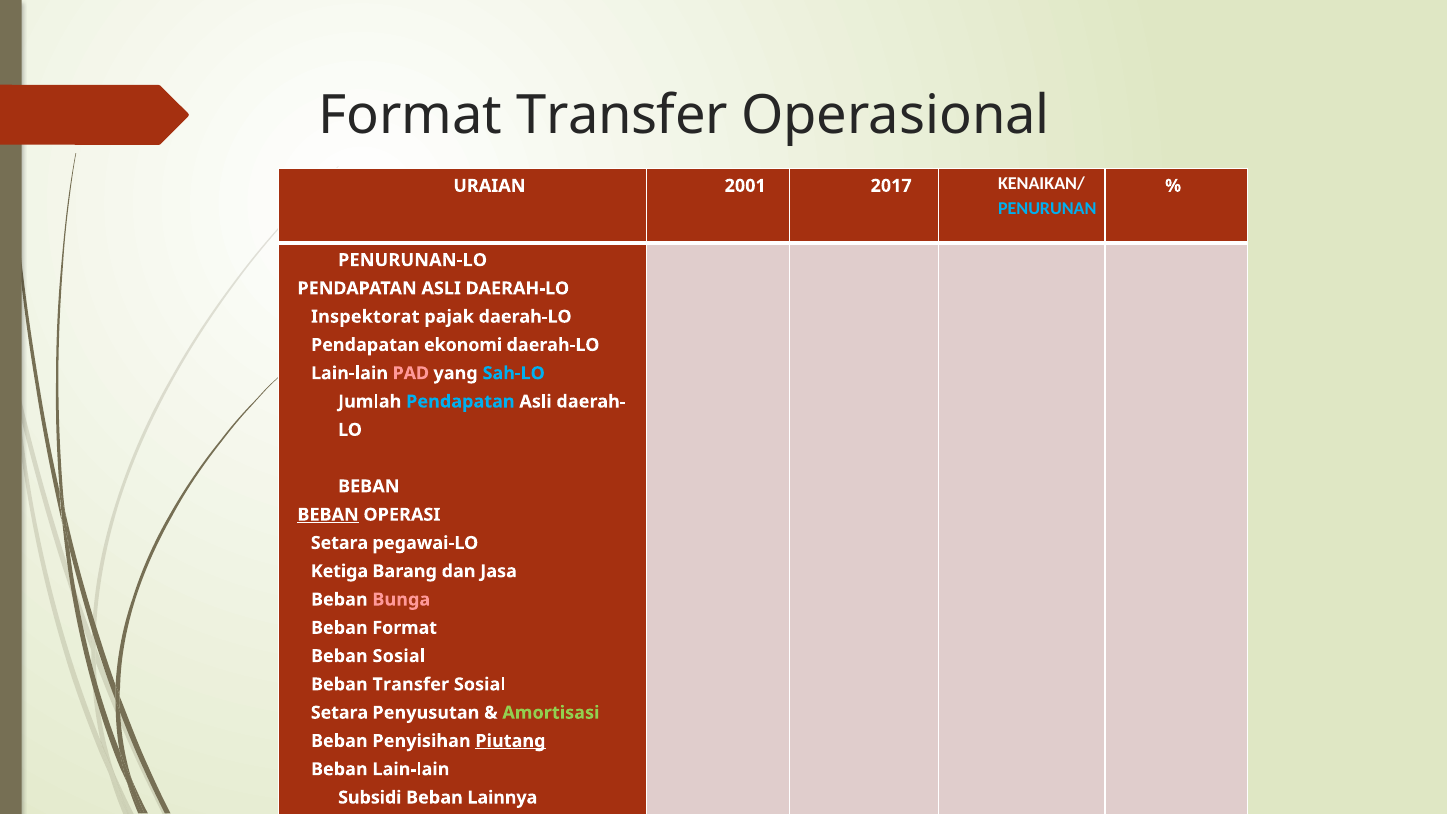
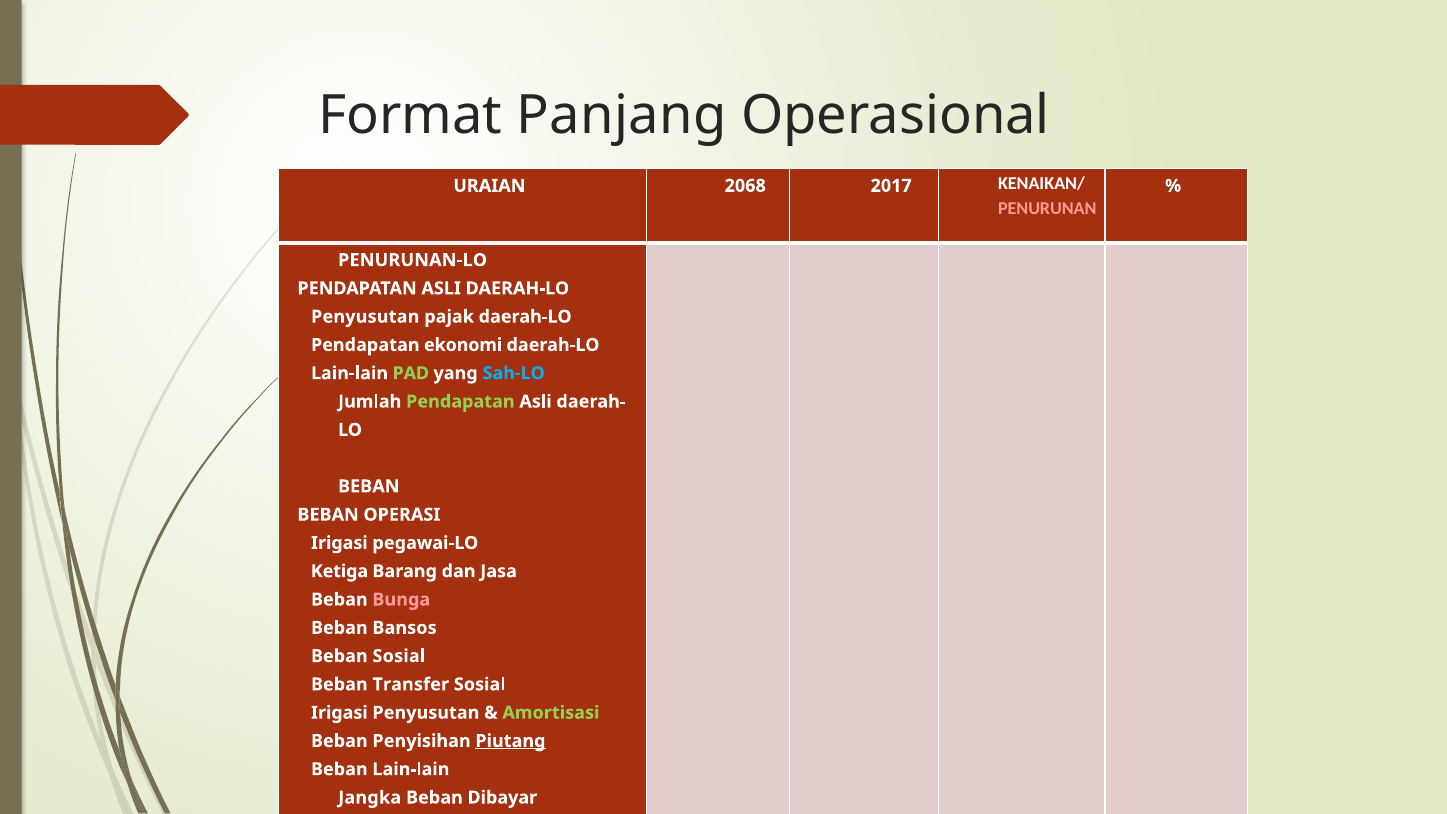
Format Transfer: Transfer -> Panjang
2001: 2001 -> 2068
PENURUNAN colour: light blue -> pink
Inspektorat at (365, 317): Inspektorat -> Penyusutan
PAD colour: pink -> light green
Pendapatan at (460, 402) colour: light blue -> light green
BEBAN at (328, 515) underline: present -> none
Setara at (339, 543): Setara -> Irigasi
Beban Format: Format -> Bansos
Setara at (339, 713): Setara -> Irigasi
Subsidi: Subsidi -> Jangka
Lainnya: Lainnya -> Dibayar
